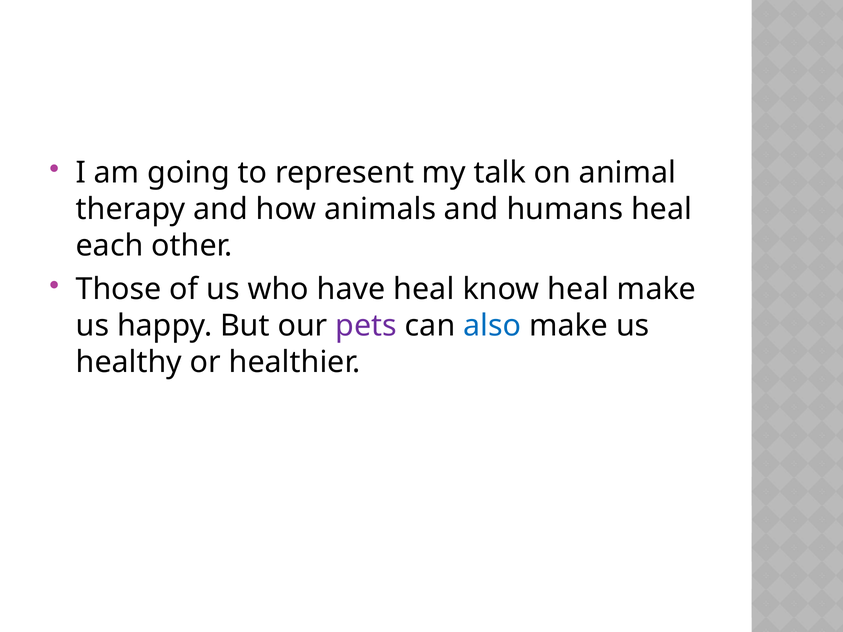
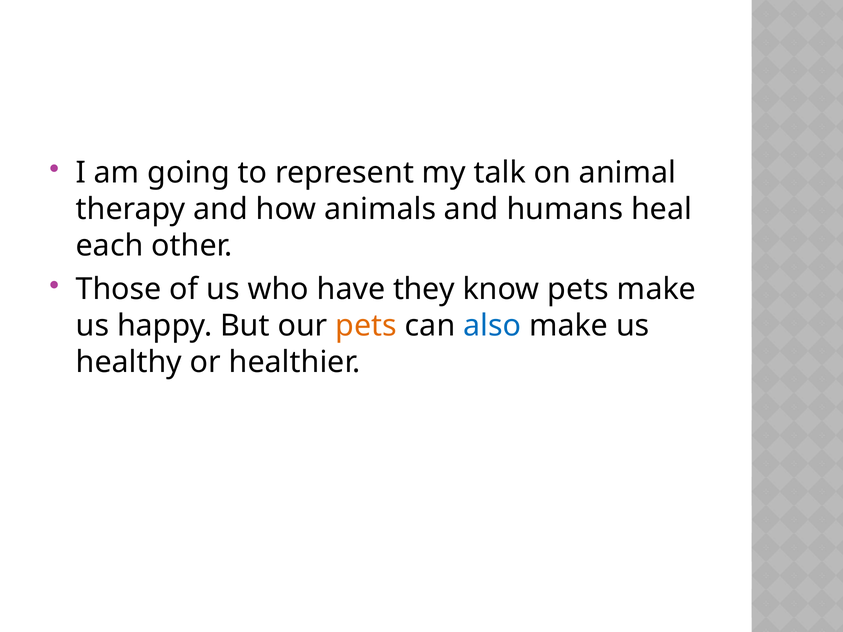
have heal: heal -> they
know heal: heal -> pets
pets at (366, 326) colour: purple -> orange
